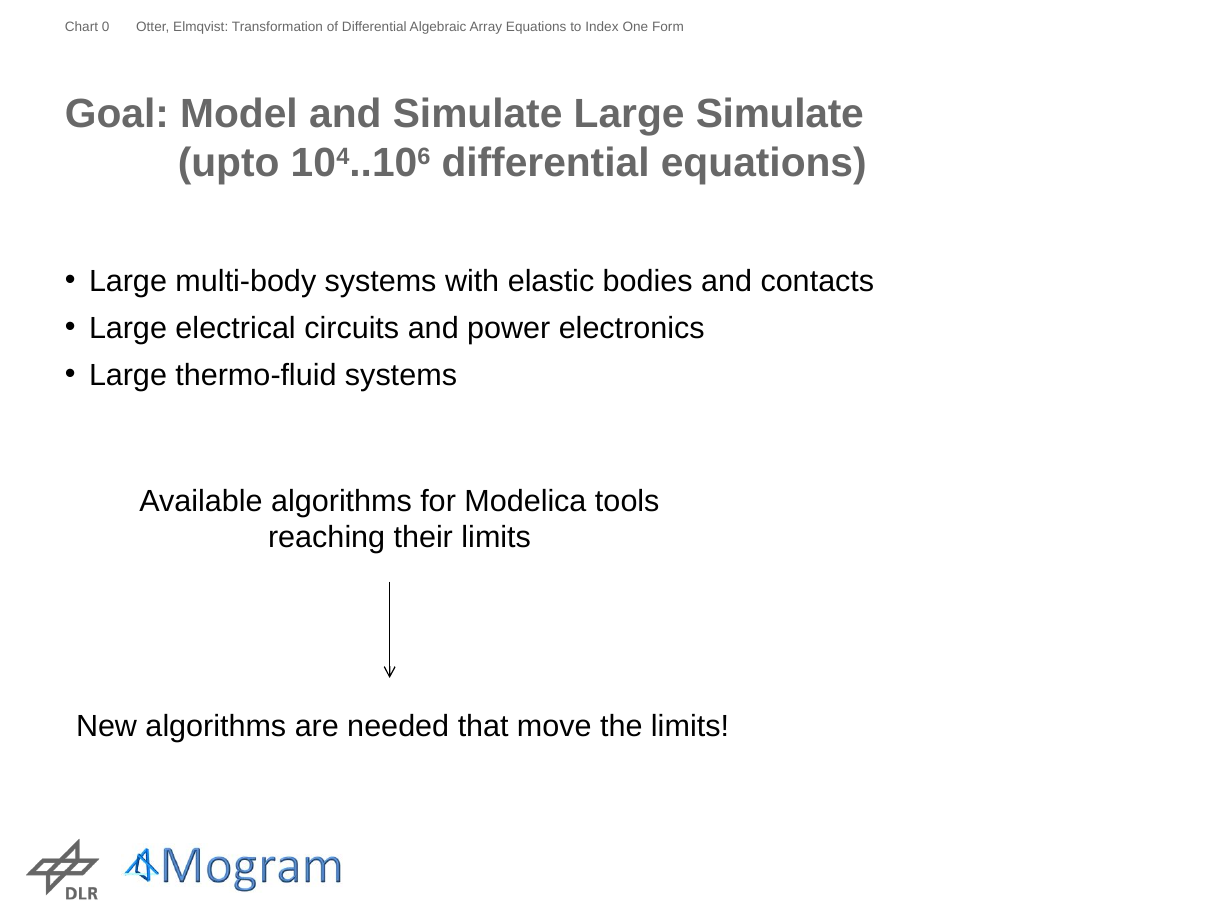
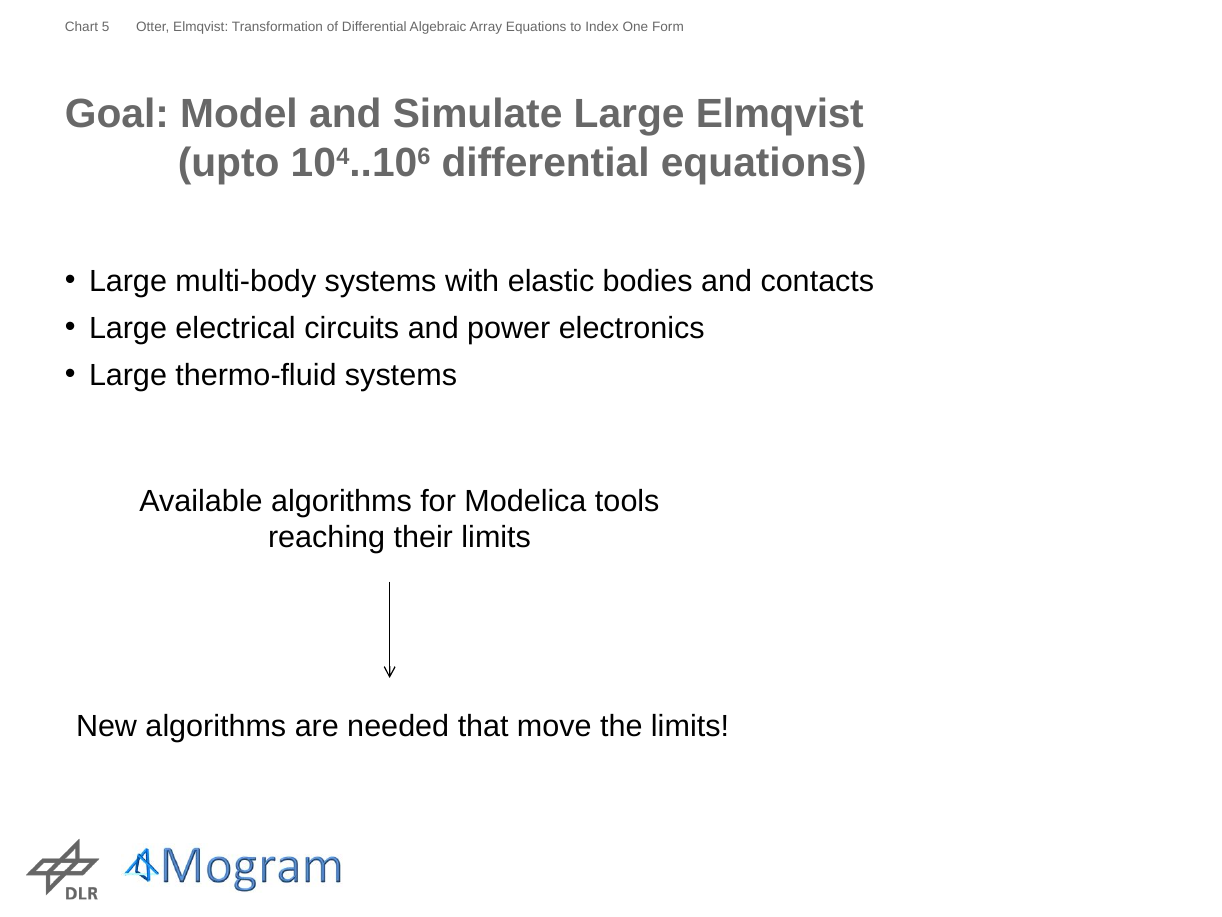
0: 0 -> 5
Large Simulate: Simulate -> Elmqvist
